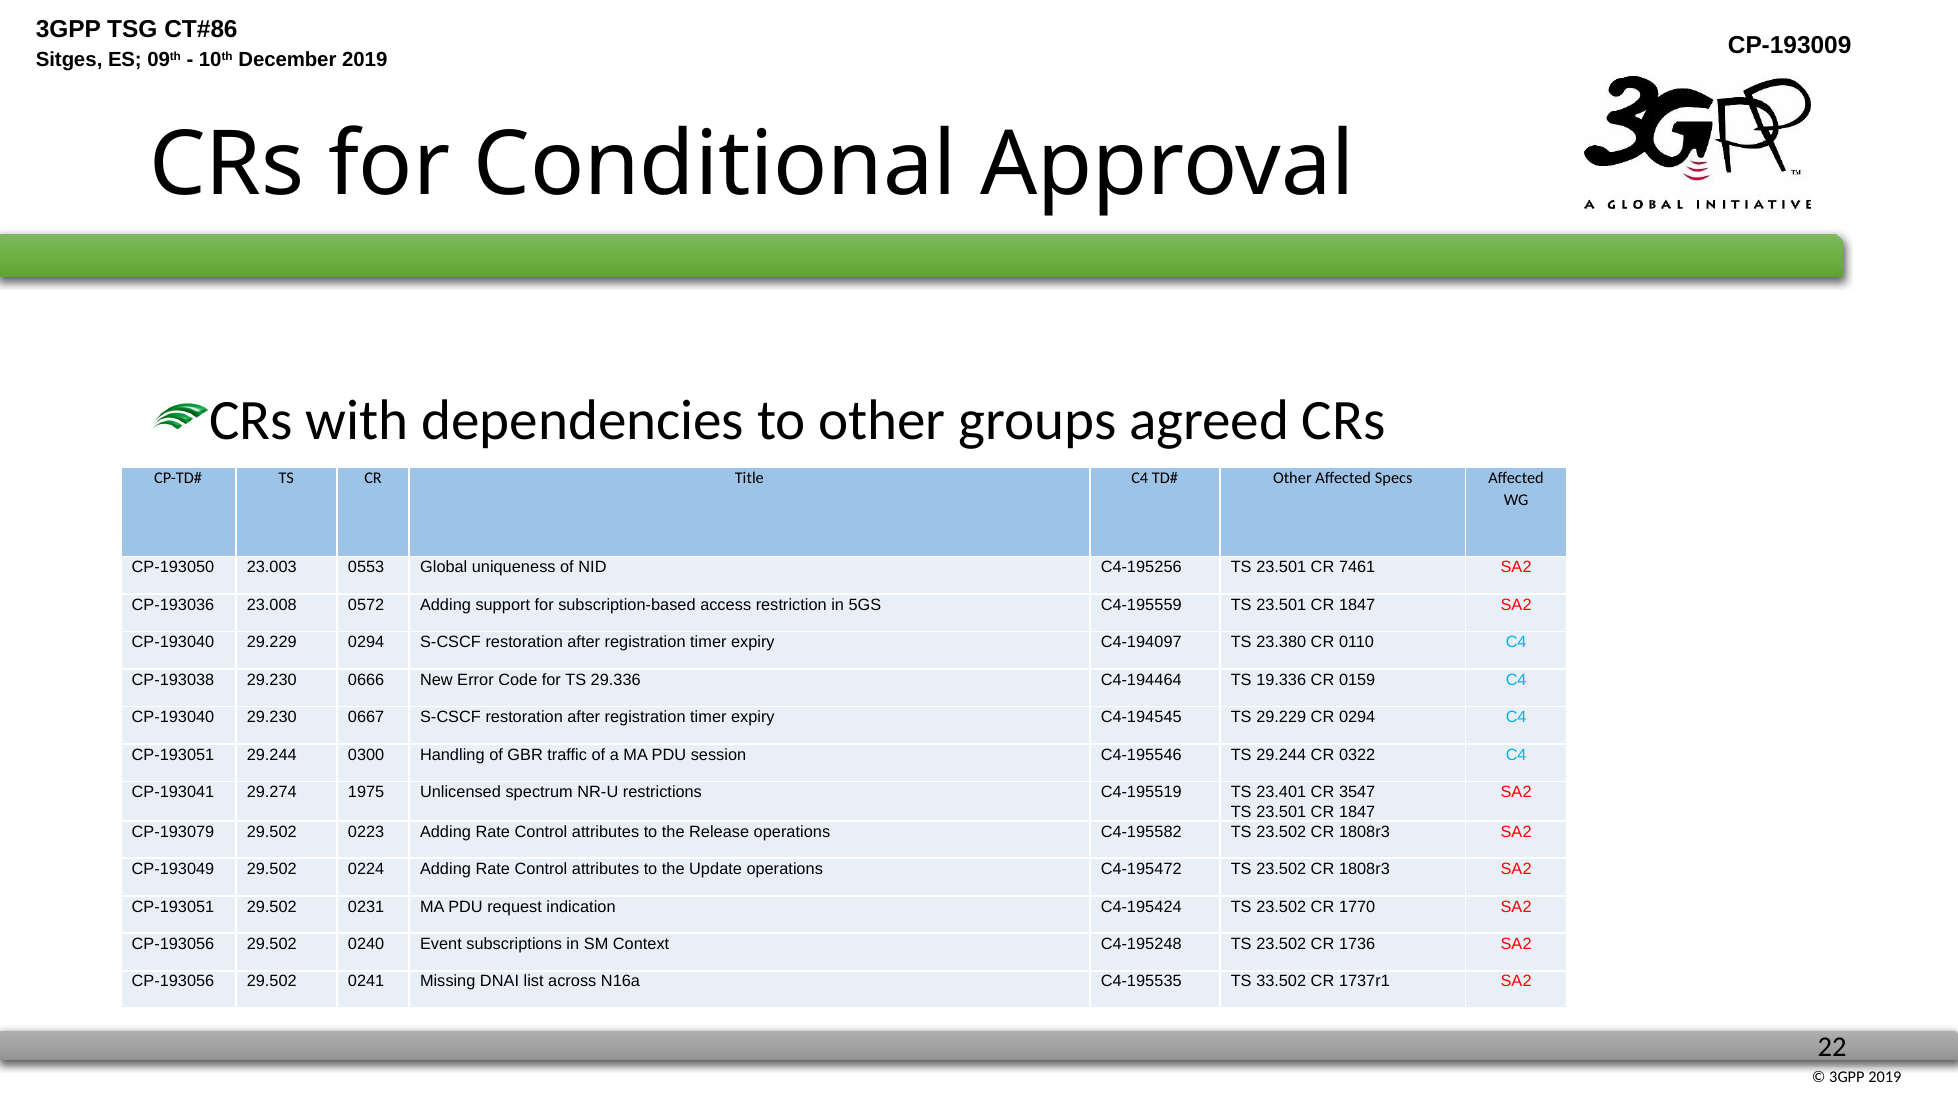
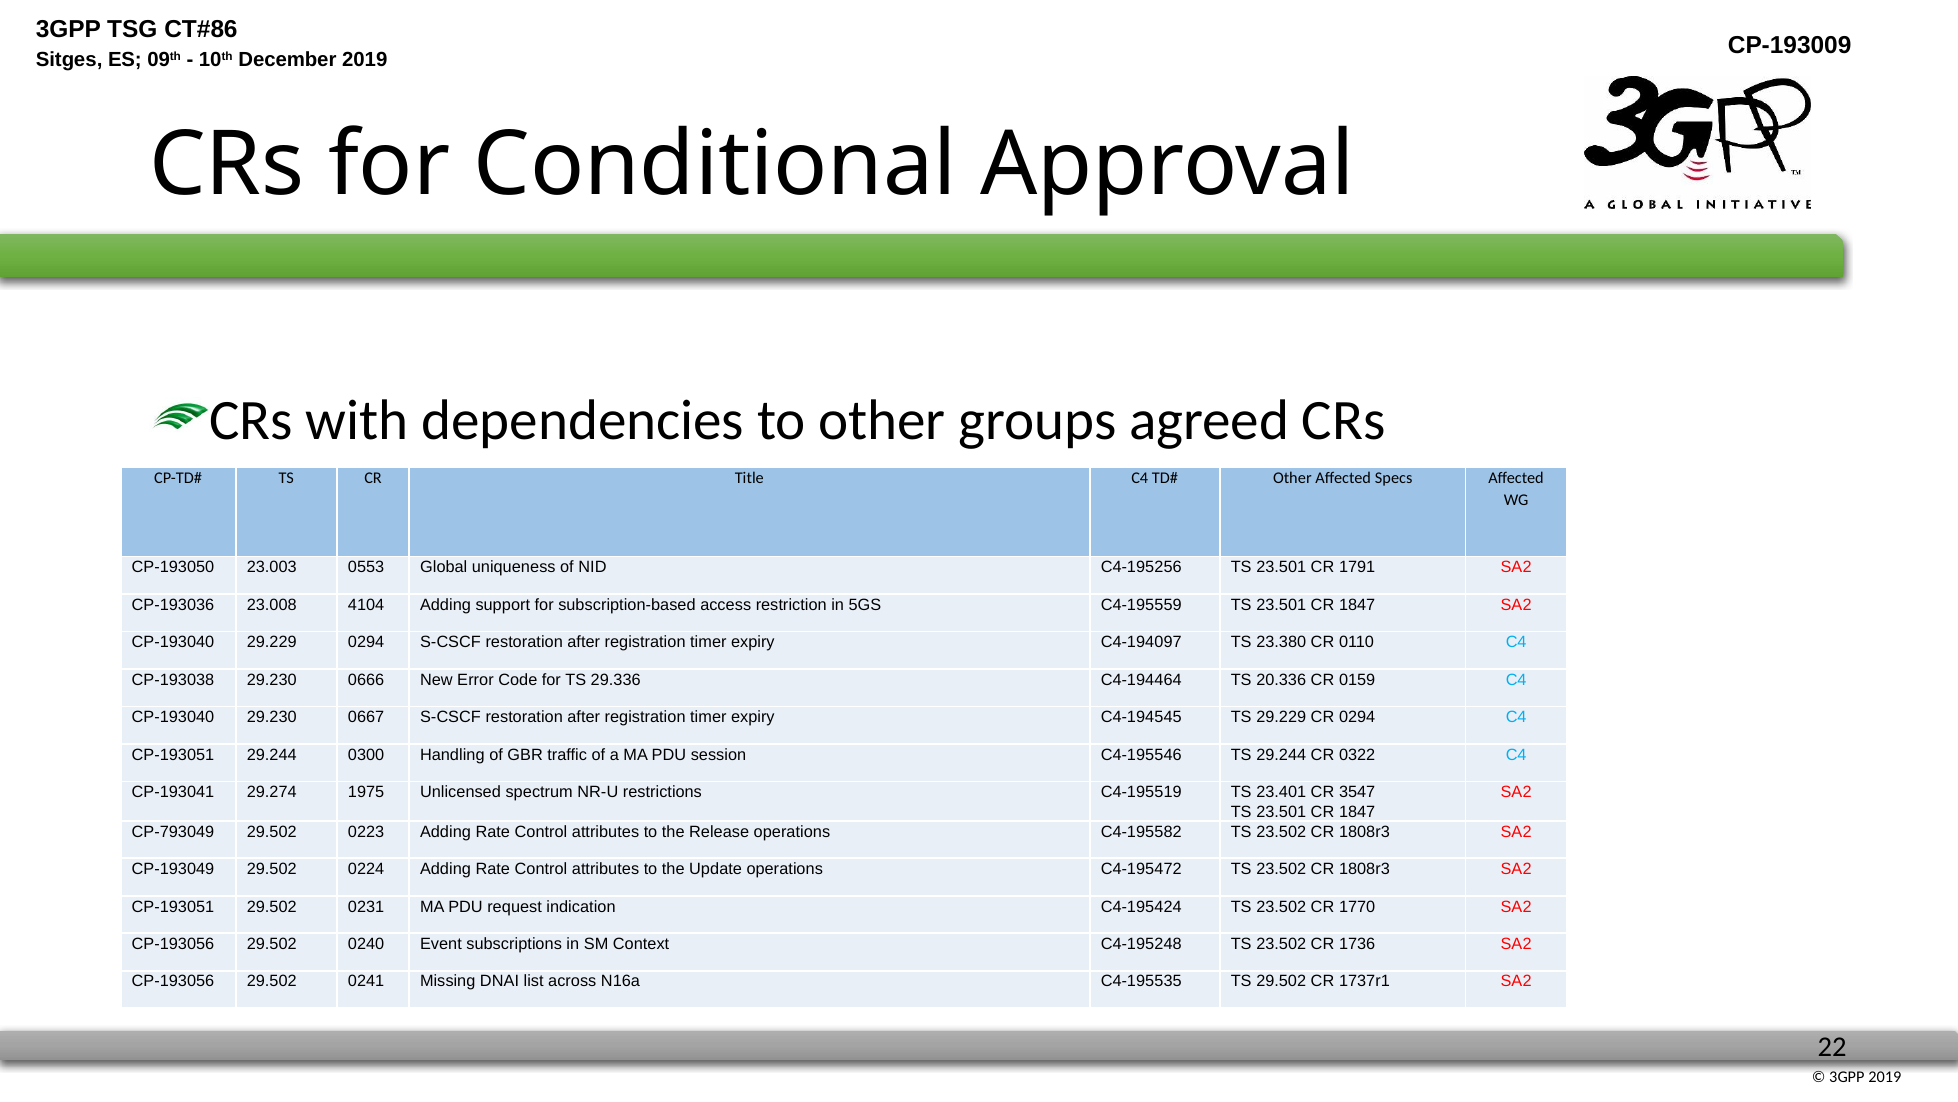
7461: 7461 -> 1791
0572: 0572 -> 4104
19.336: 19.336 -> 20.336
CP-193079: CP-193079 -> CP-793049
TS 33.502: 33.502 -> 29.502
